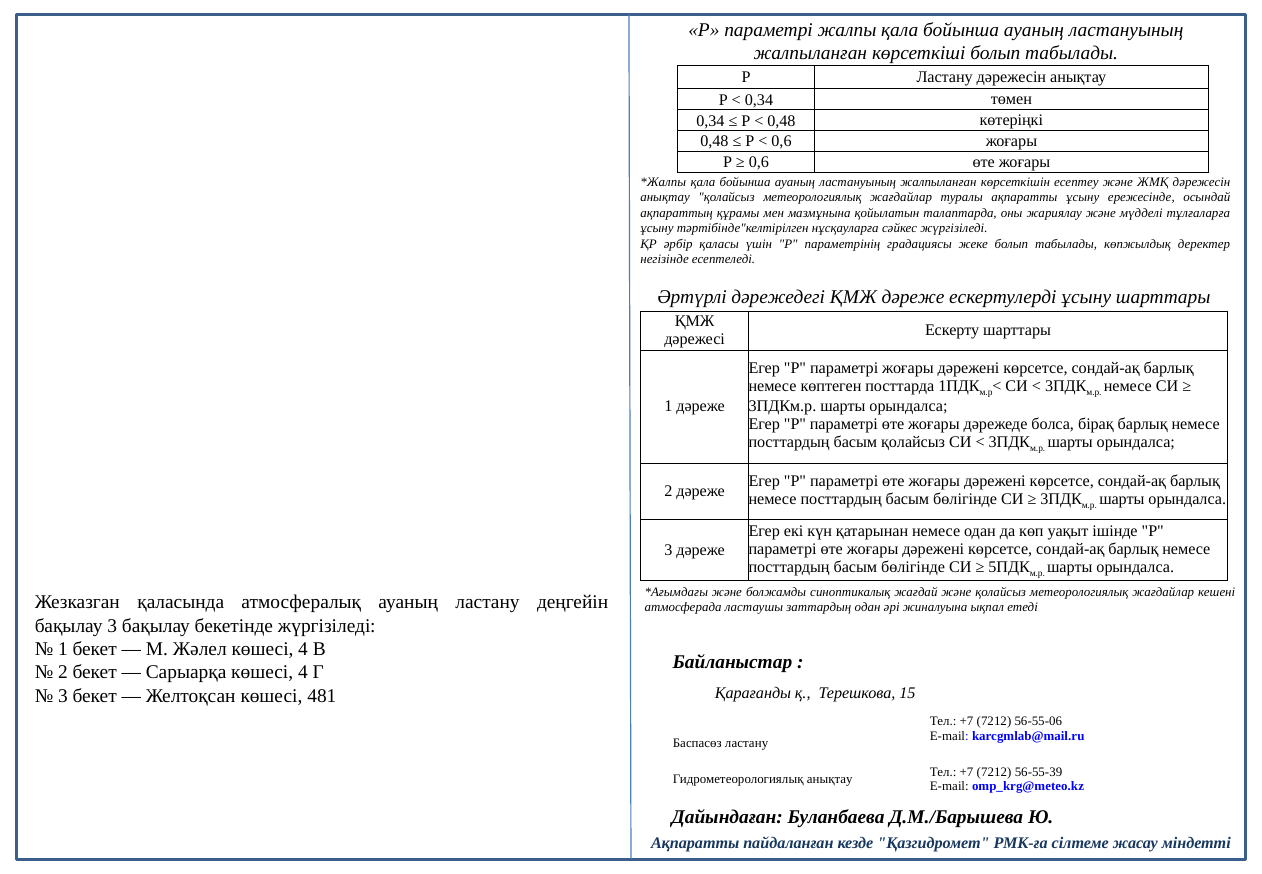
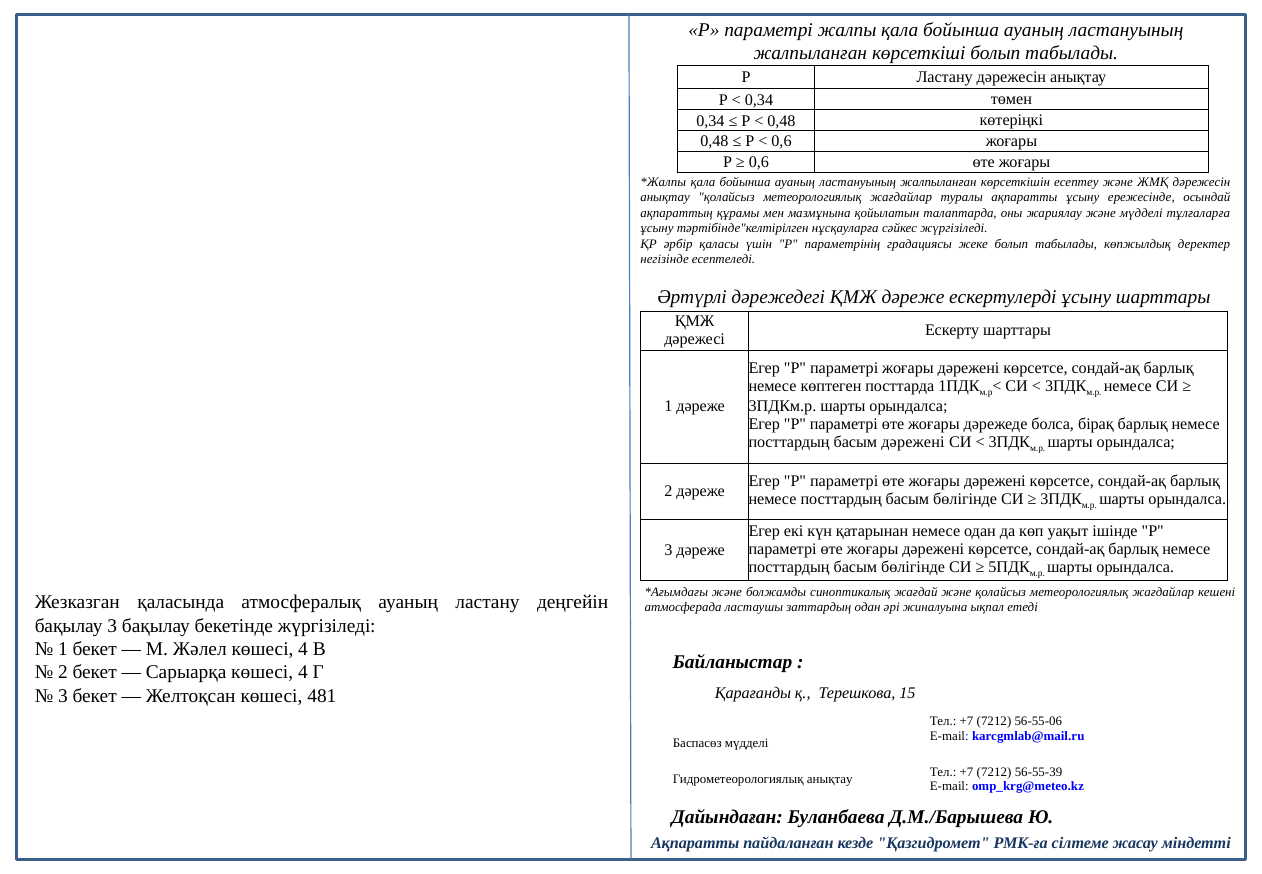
басым қолайсыз: қолайсыз -> дәрежені
Баспасөз ластану: ластану -> мүдделі
